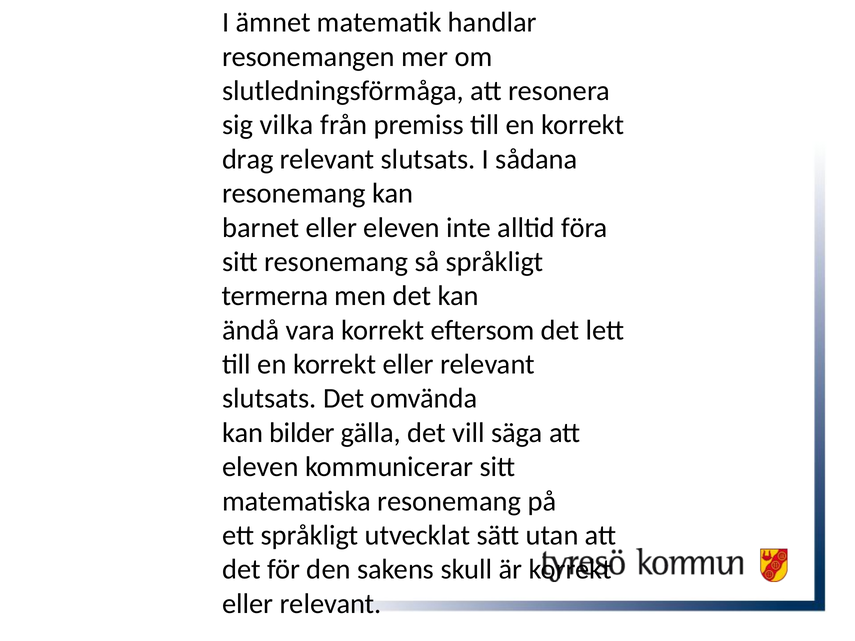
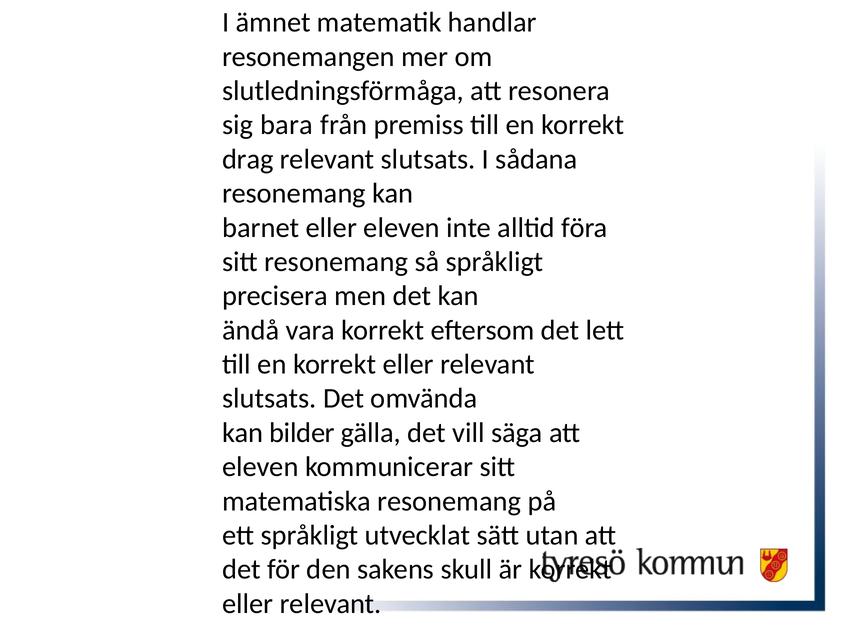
vilka: vilka -> bara
termerna: termerna -> precisera
